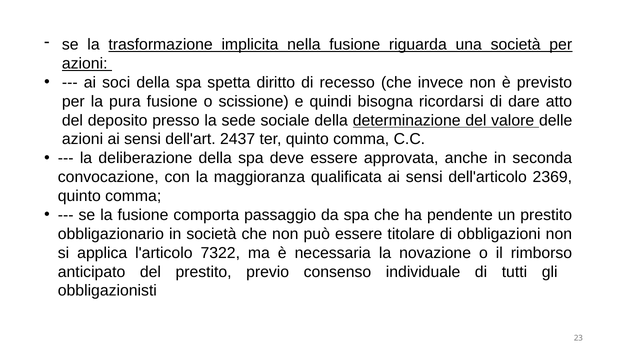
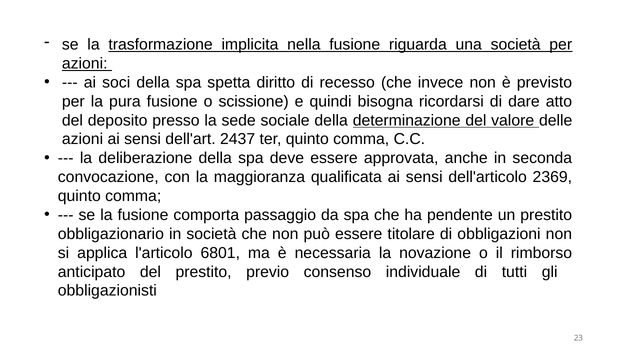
7322: 7322 -> 6801
